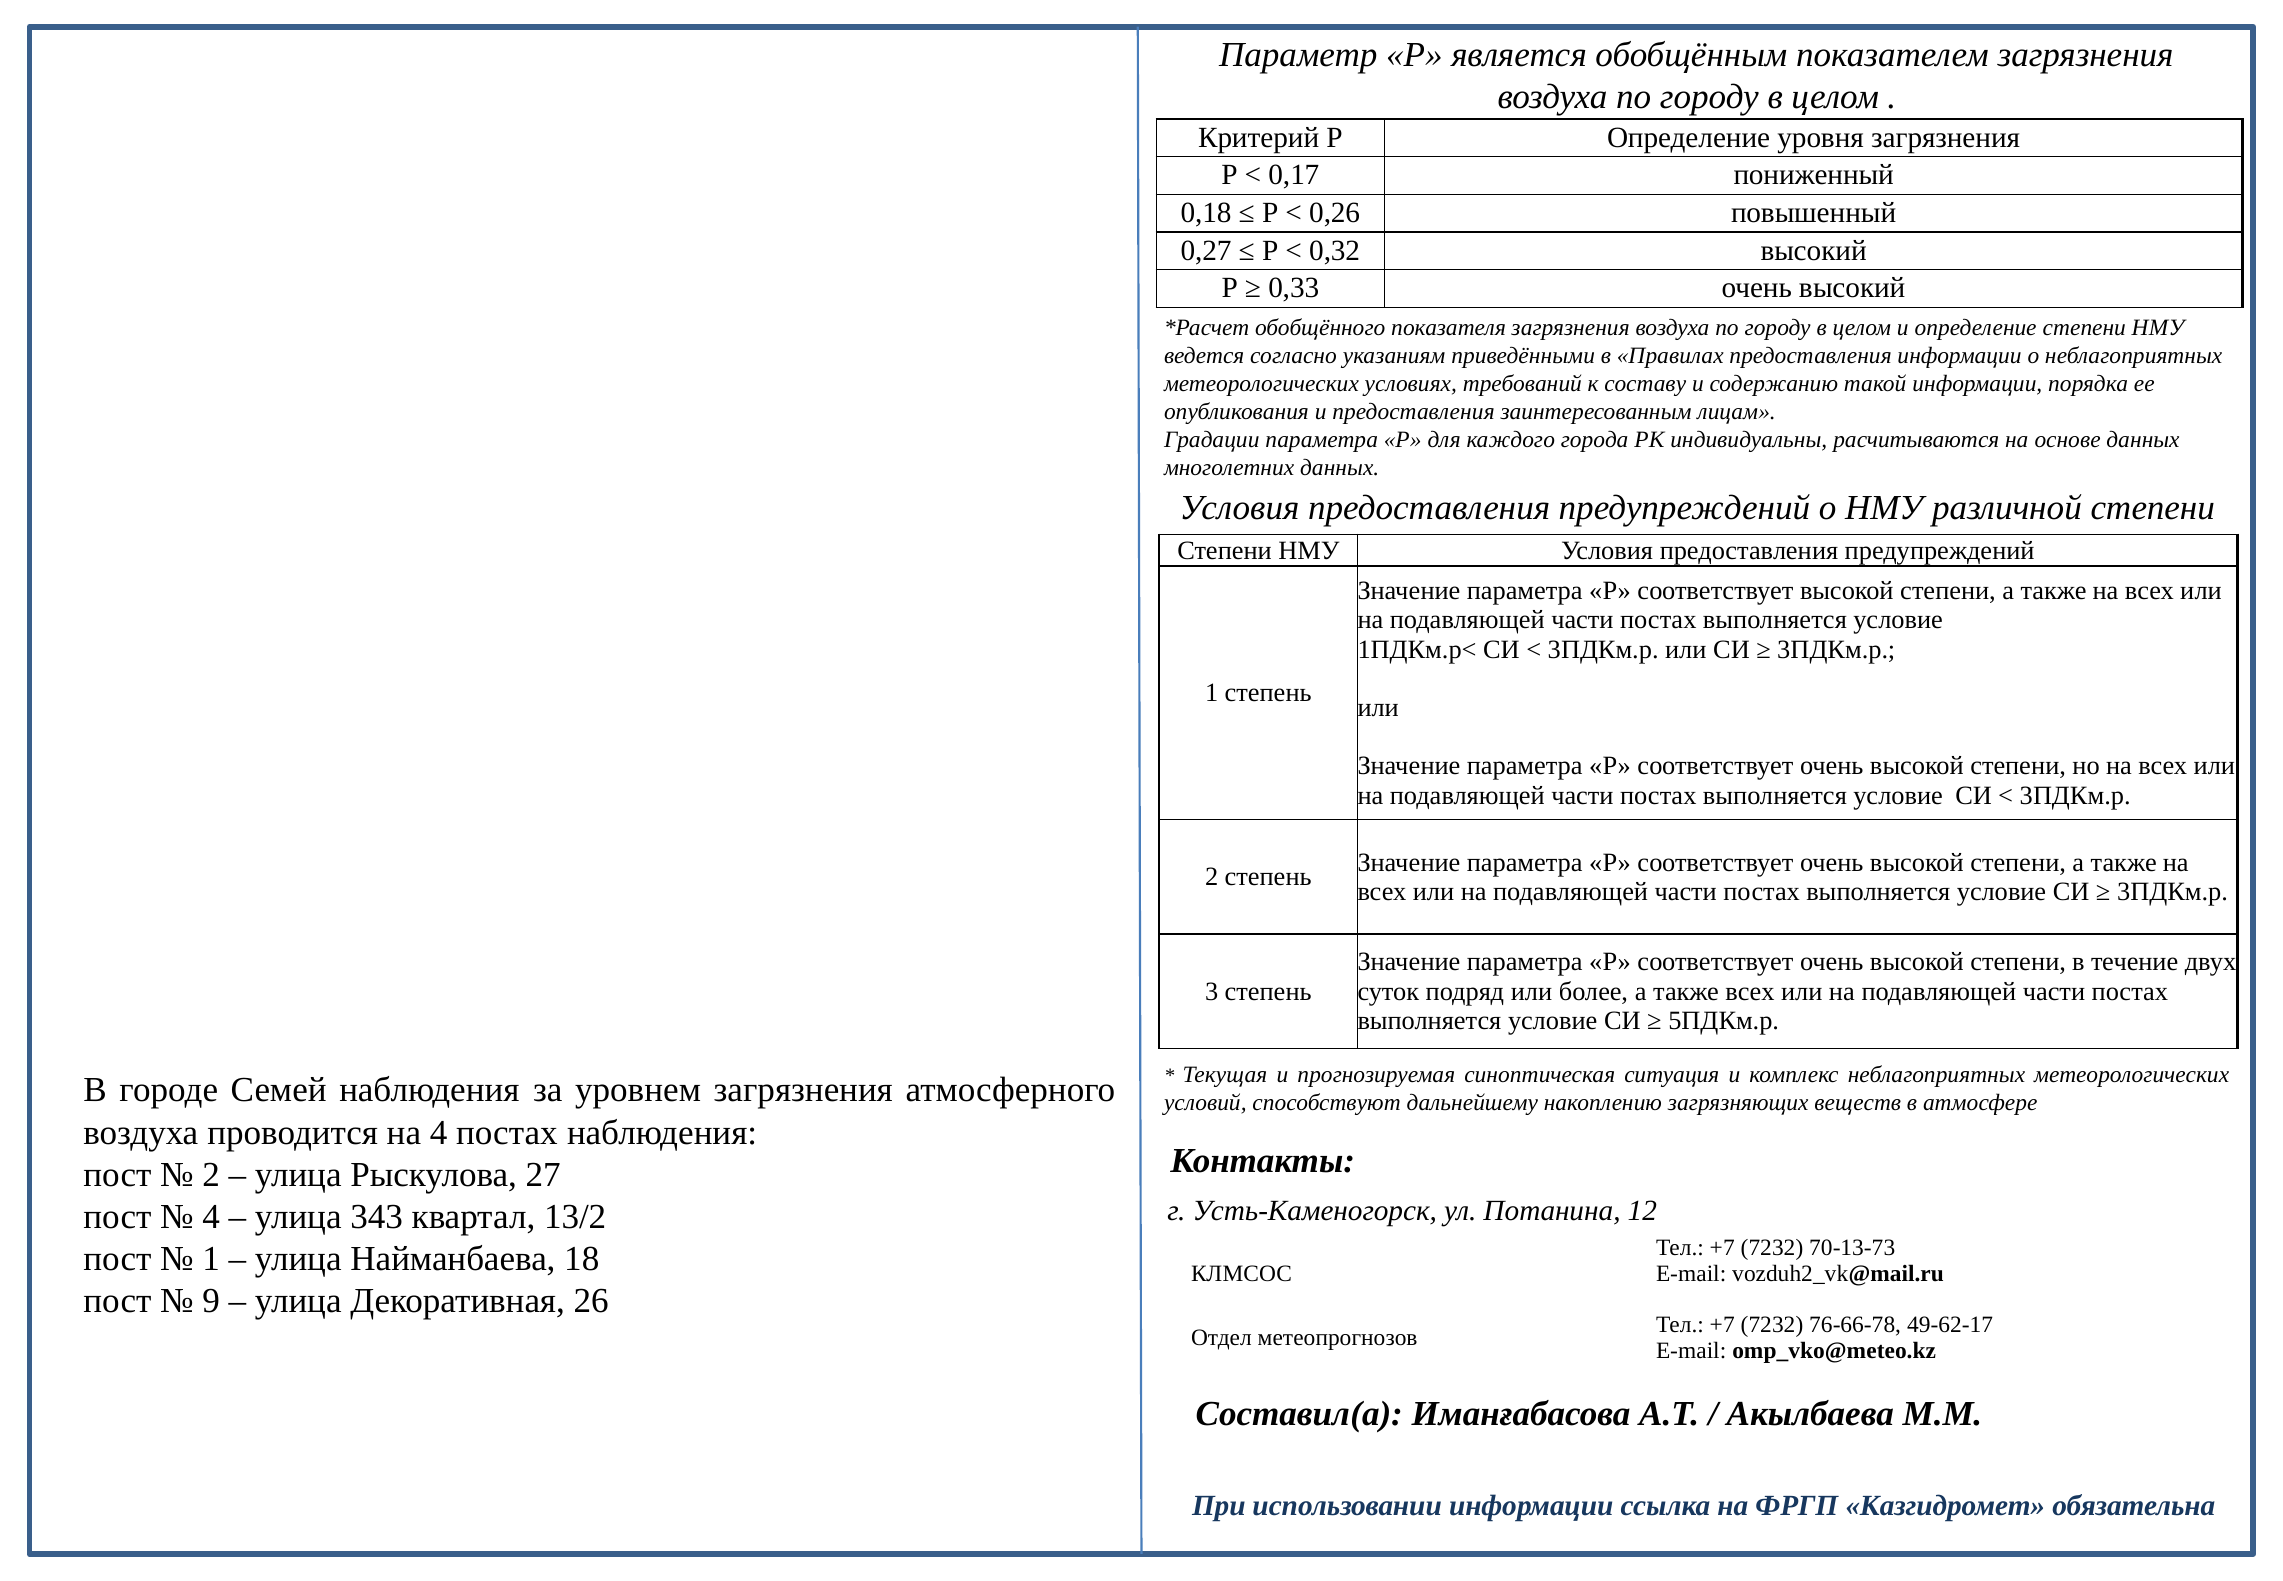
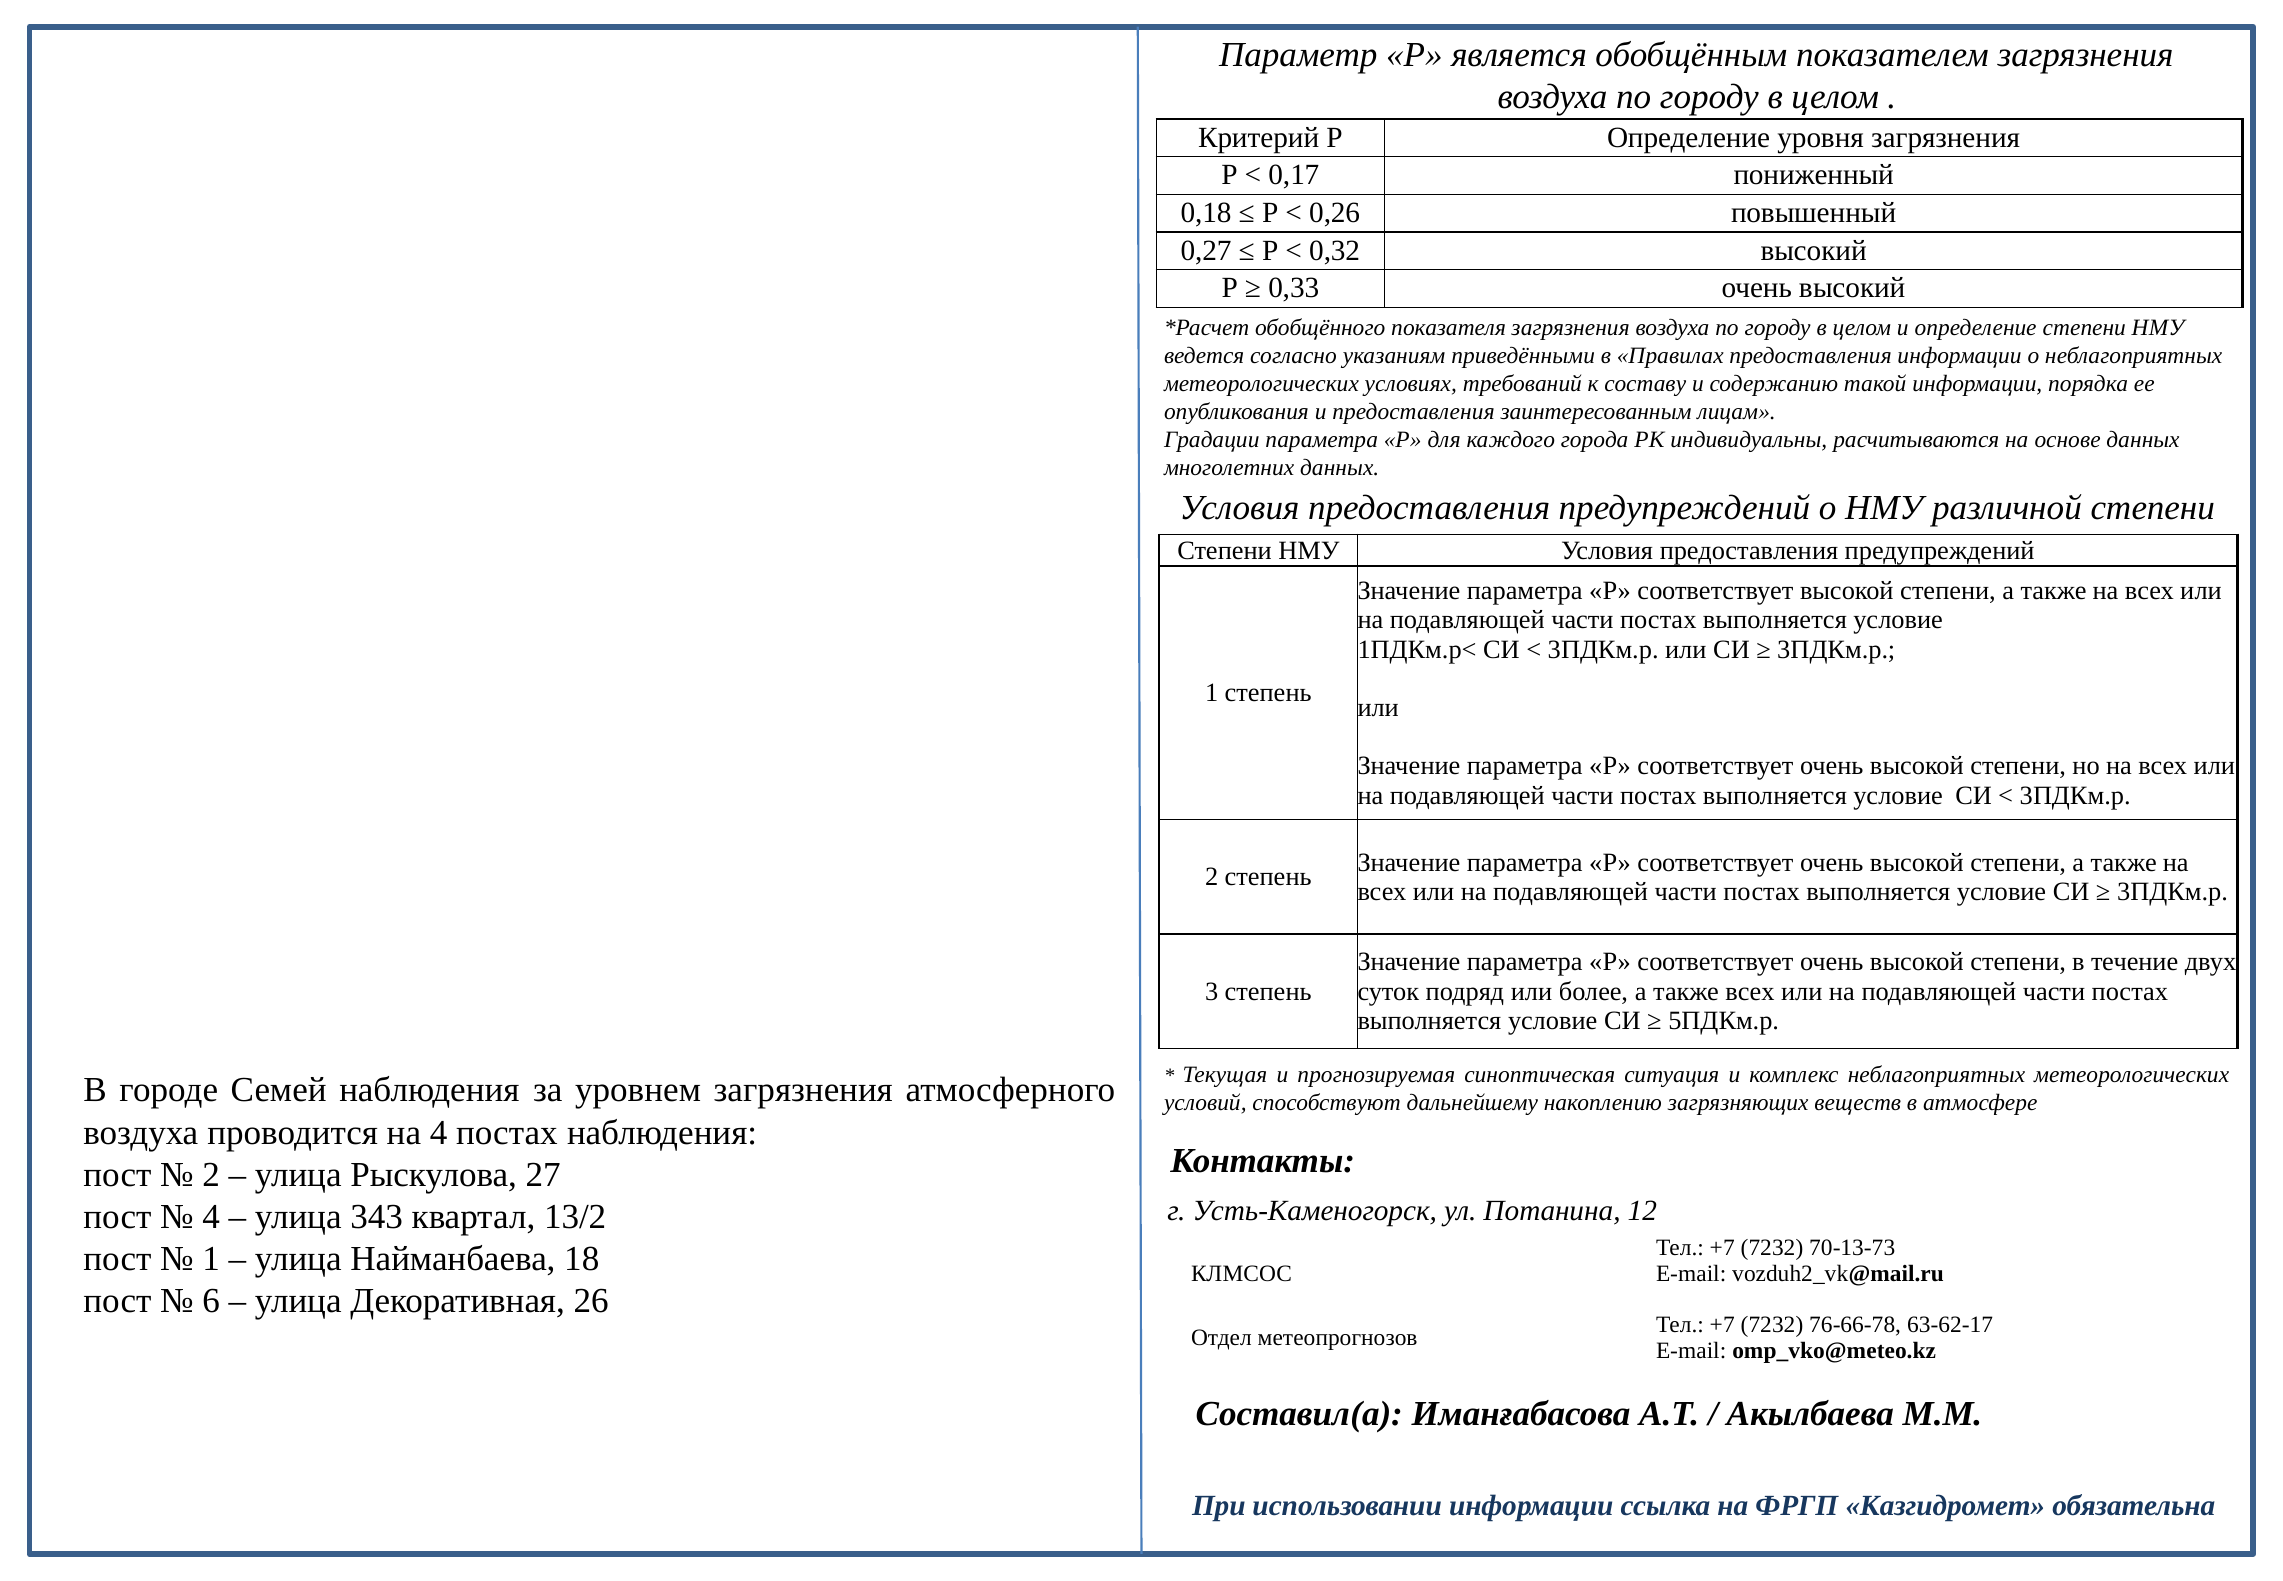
9: 9 -> 6
49-62-17: 49-62-17 -> 63-62-17
